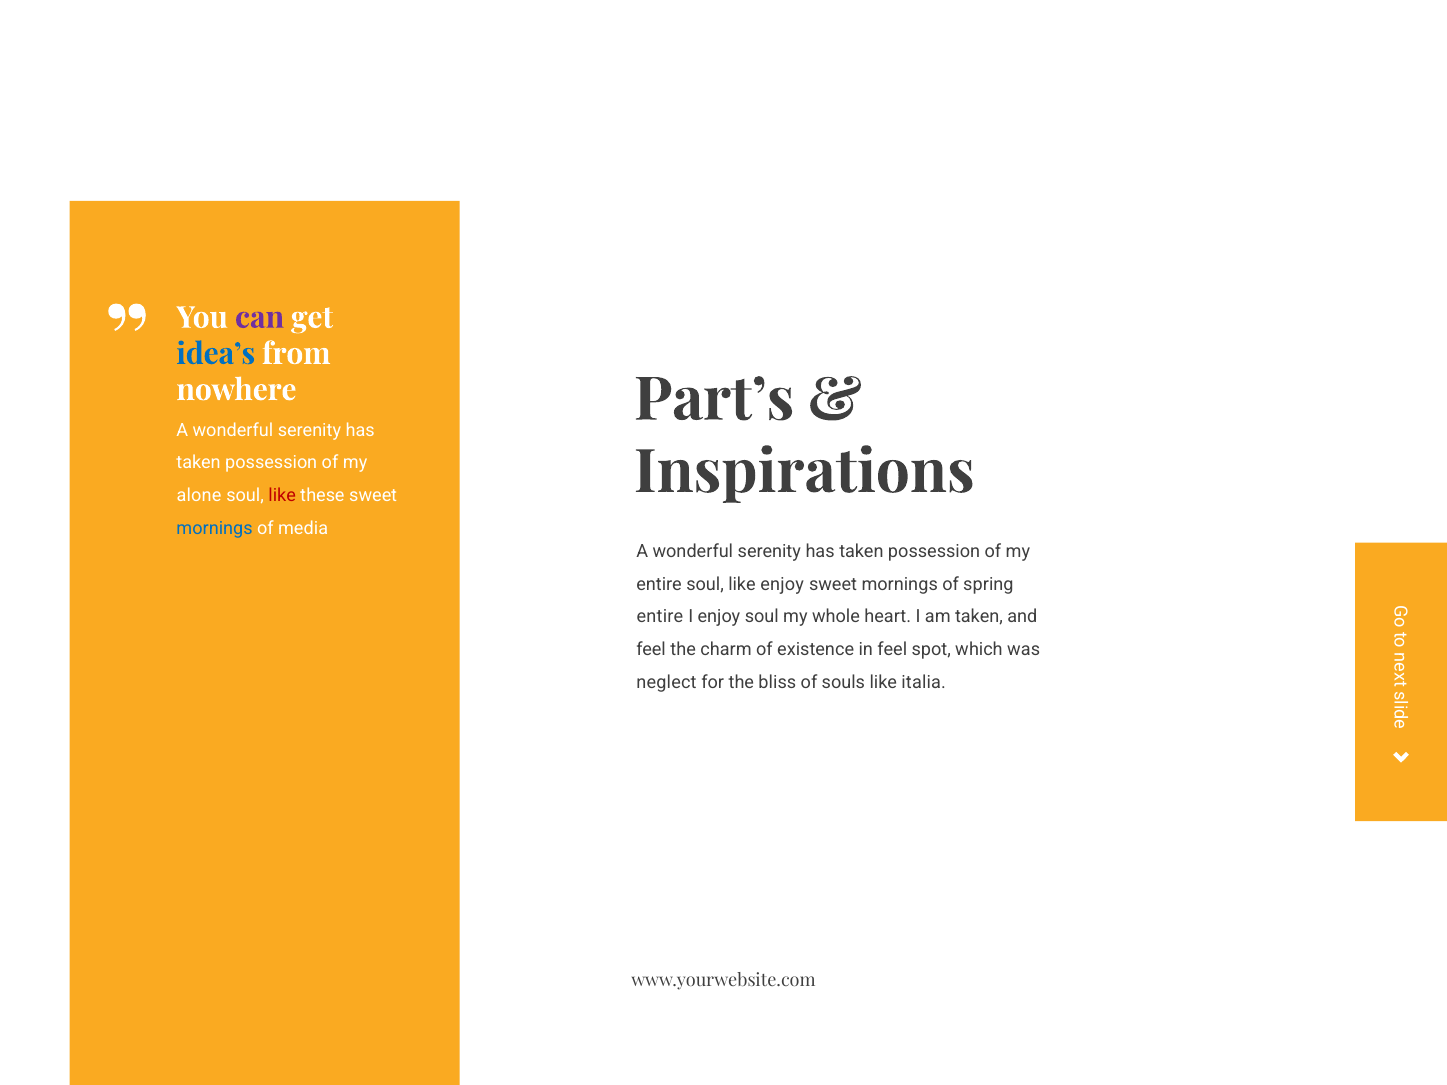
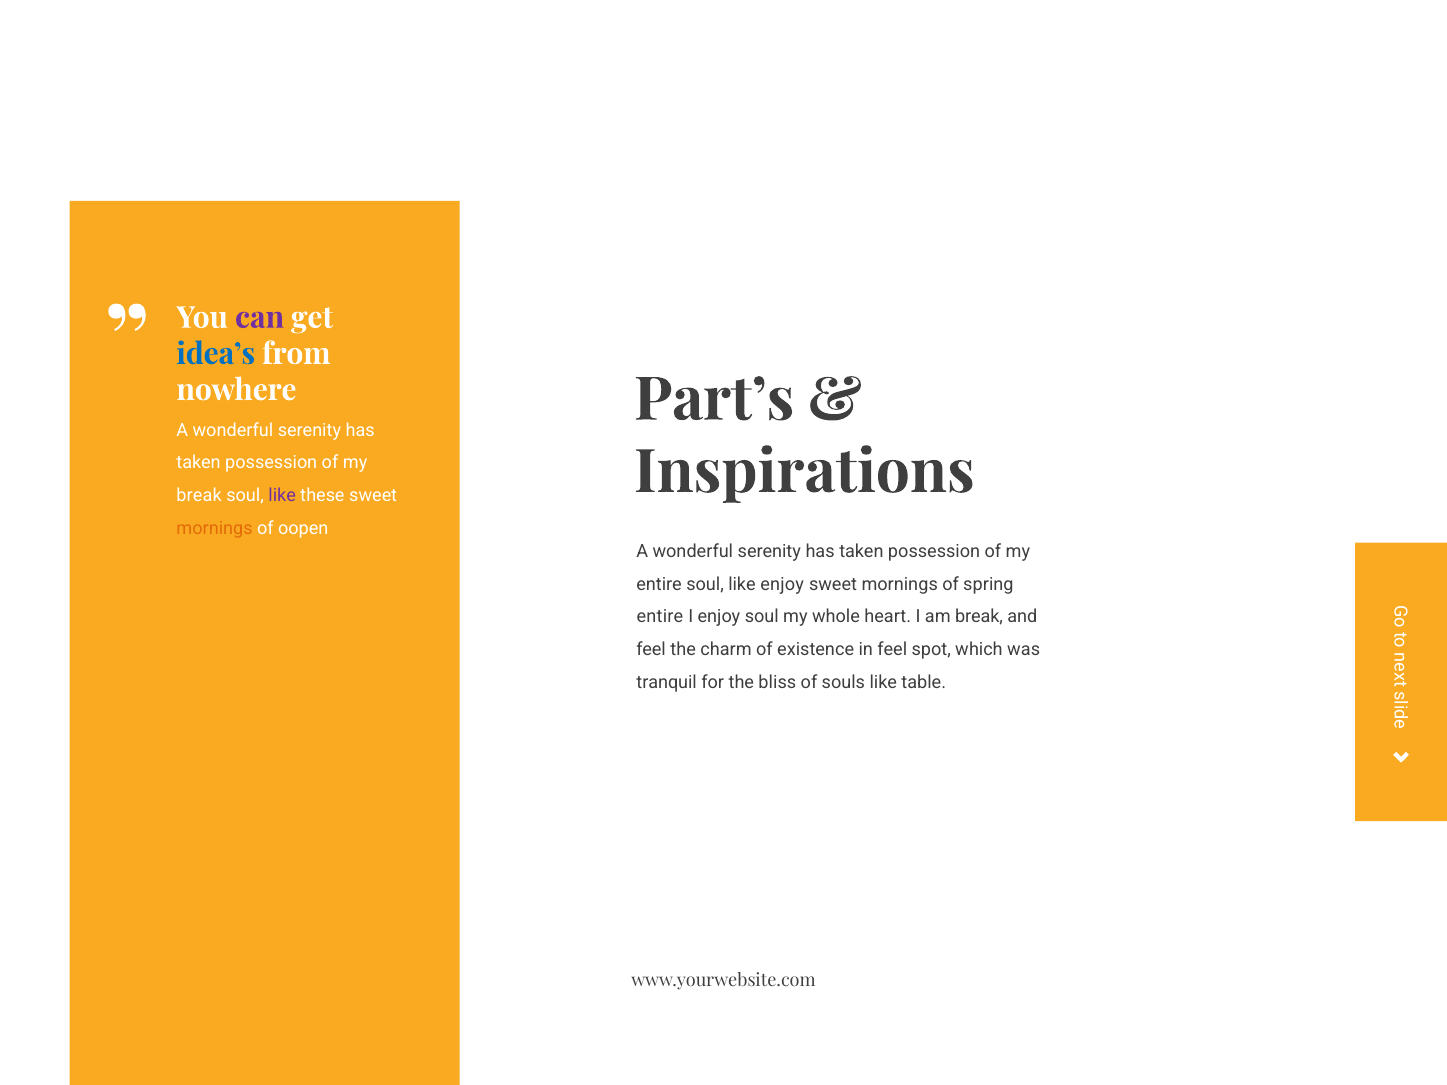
alone at (199, 496): alone -> break
like at (282, 496) colour: red -> purple
mornings at (215, 528) colour: blue -> orange
media: media -> oopen
am taken: taken -> break
neglect: neglect -> tranquil
italia: italia -> table
